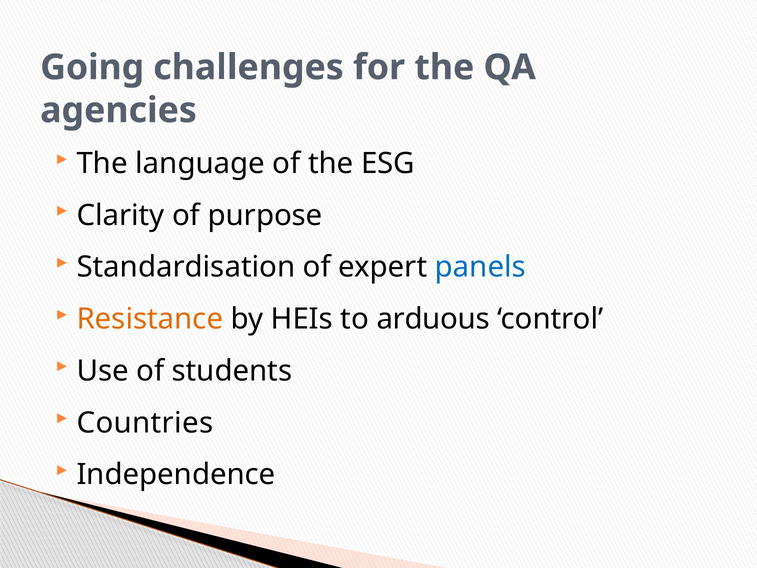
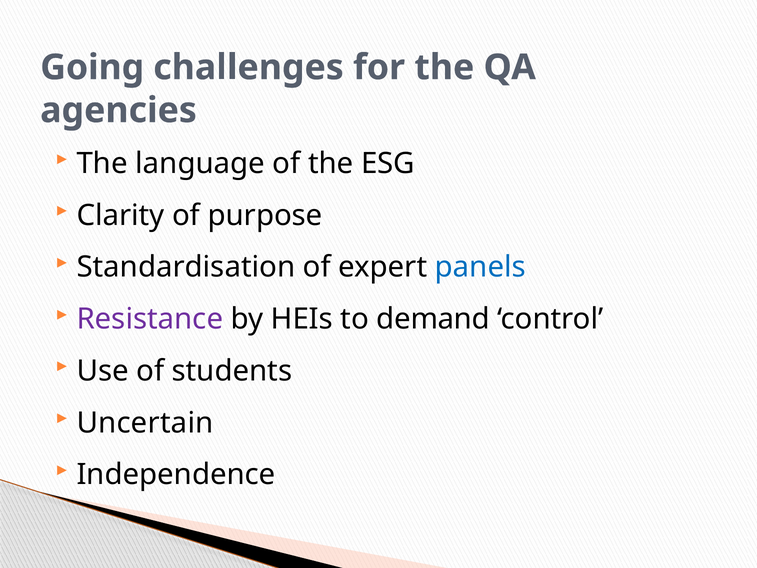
Resistance colour: orange -> purple
arduous: arduous -> demand
Countries: Countries -> Uncertain
